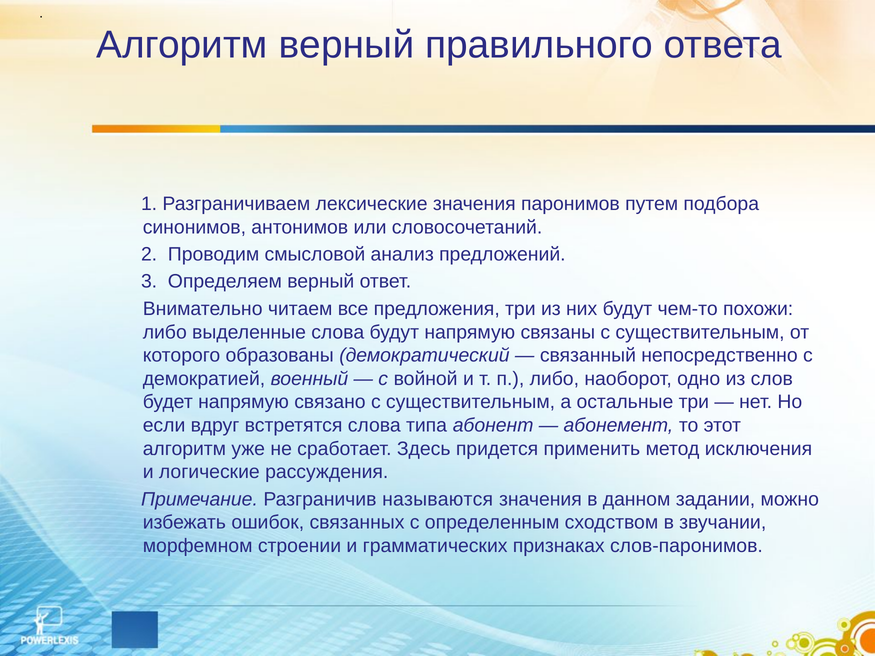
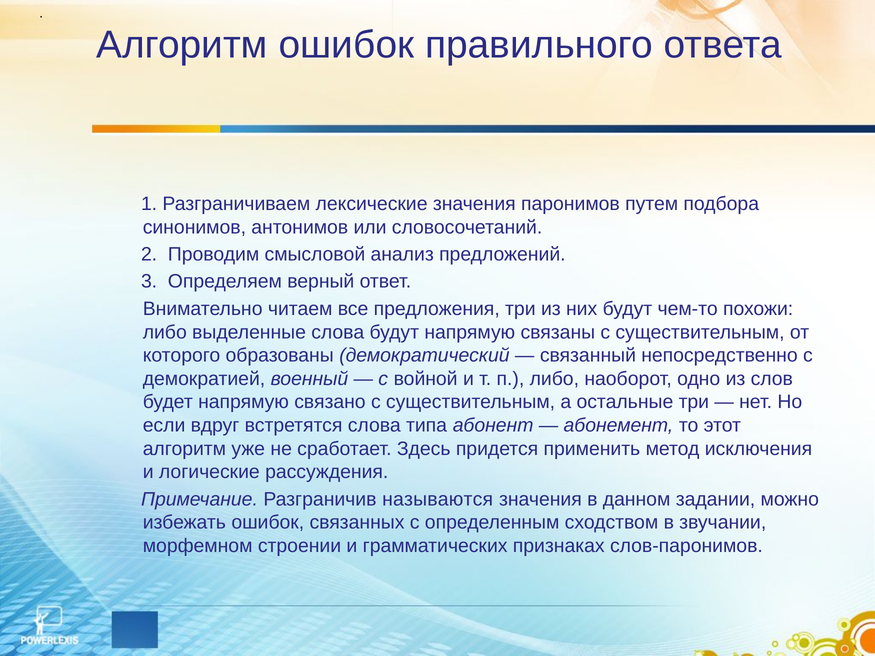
Алгоритм верный: верный -> ошибок
